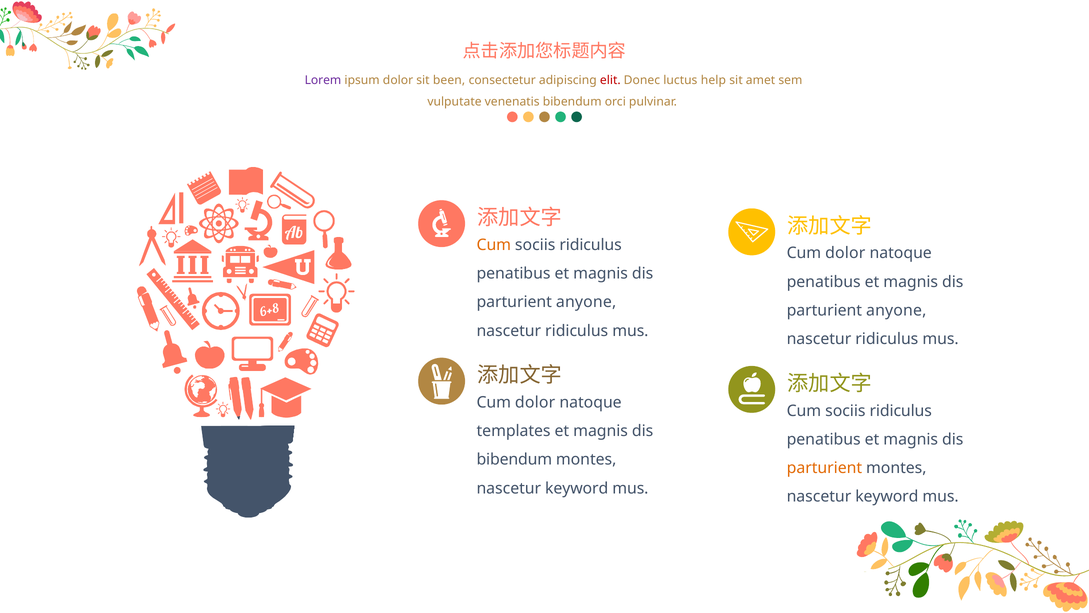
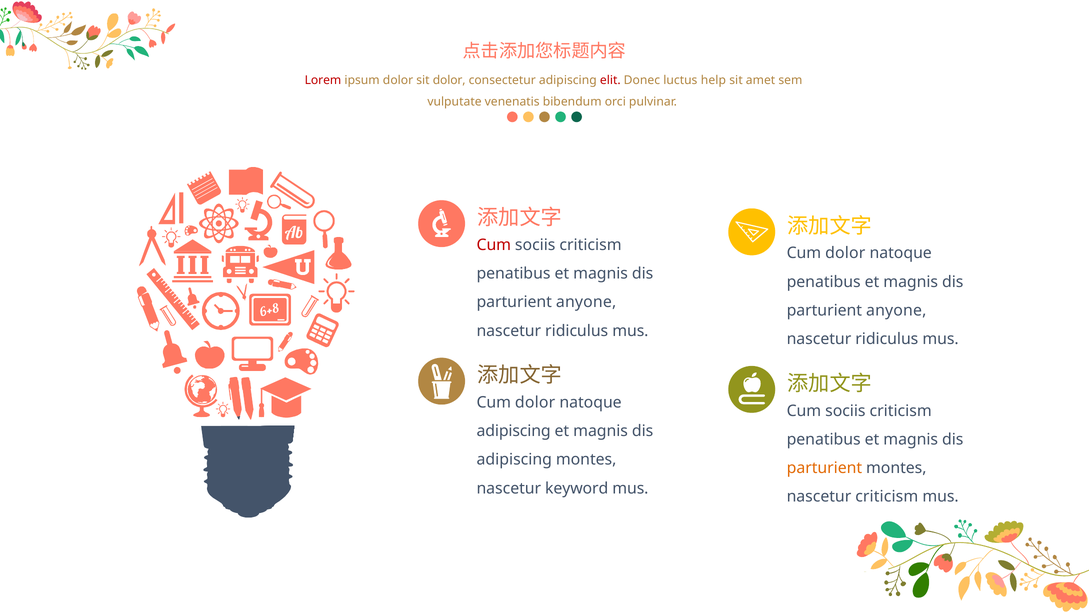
Lorem colour: purple -> red
sit been: been -> dolor
Cum at (494, 245) colour: orange -> red
ridiculus at (591, 245): ridiculus -> criticism
ridiculus at (901, 411): ridiculus -> criticism
templates at (514, 431): templates -> adipiscing
bibendum at (514, 459): bibendum -> adipiscing
keyword at (887, 496): keyword -> criticism
